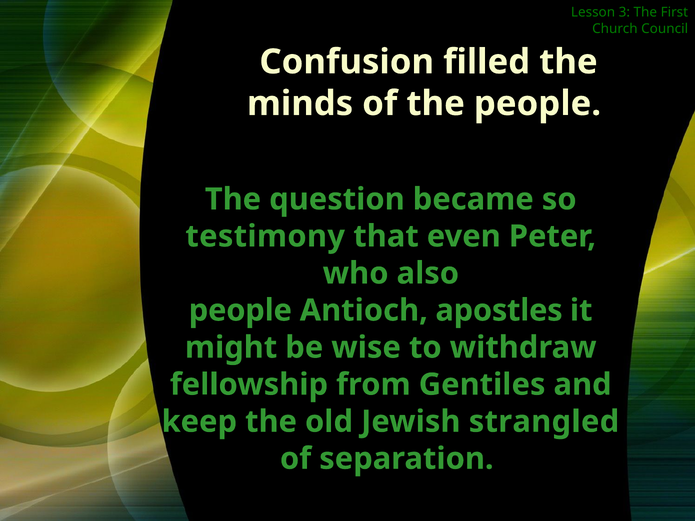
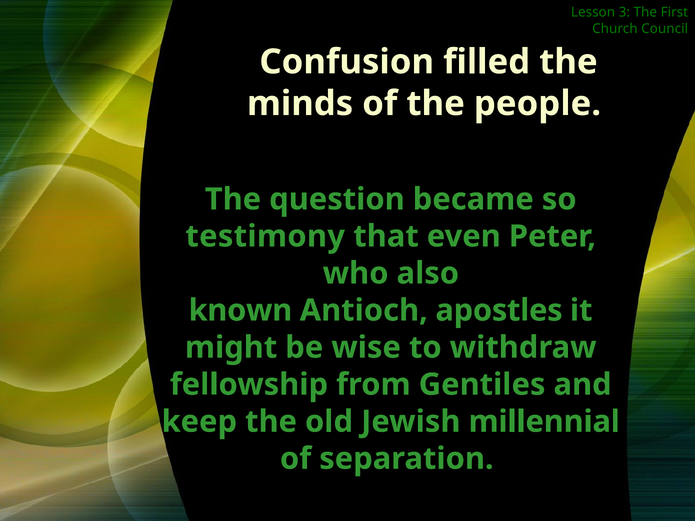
people at (240, 311): people -> known
strangled: strangled -> millennial
